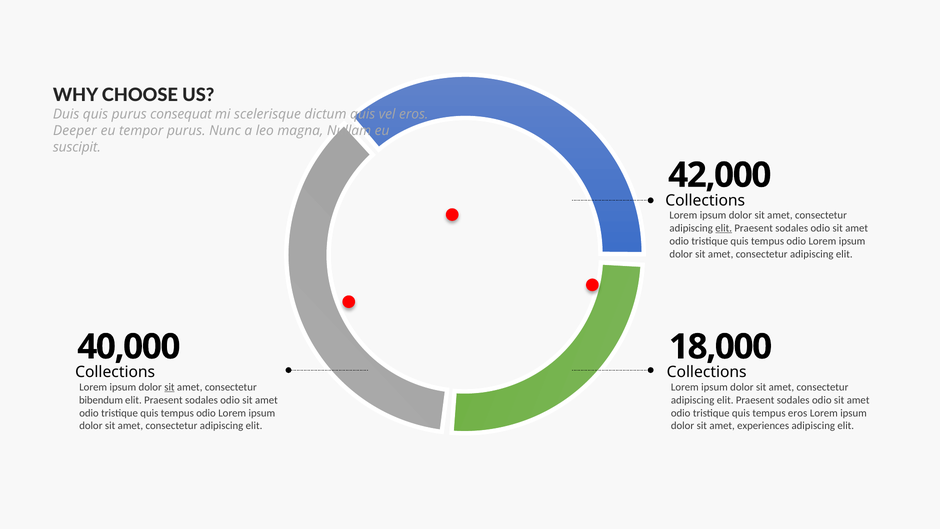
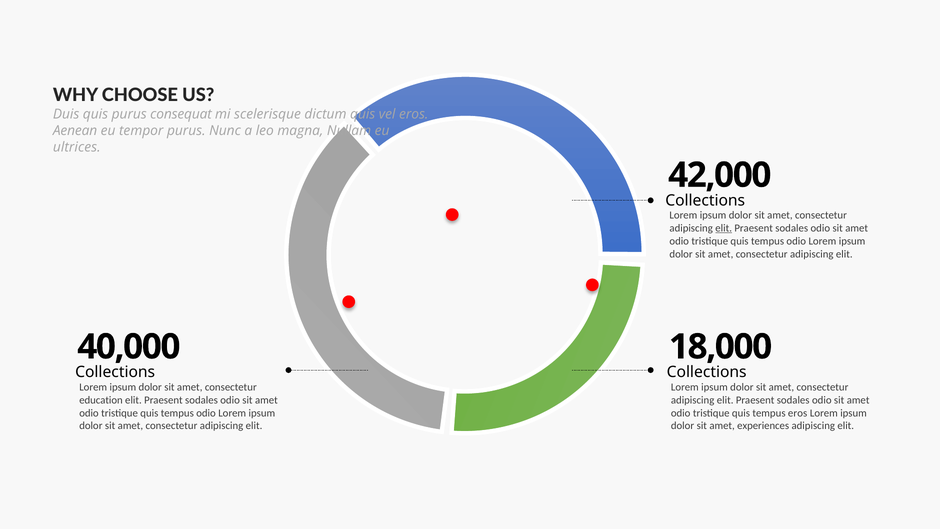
Deeper: Deeper -> Aenean
suscipit: suscipit -> ultrices
sit at (169, 387) underline: present -> none
bibendum: bibendum -> education
